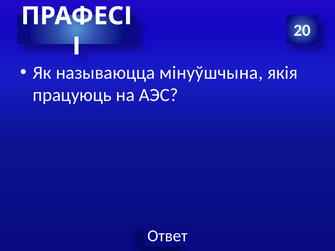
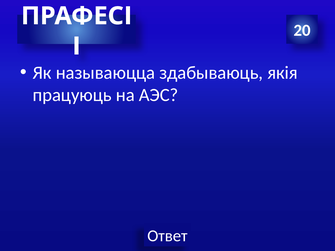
мінуўшчына: мінуўшчына -> здабываюць
